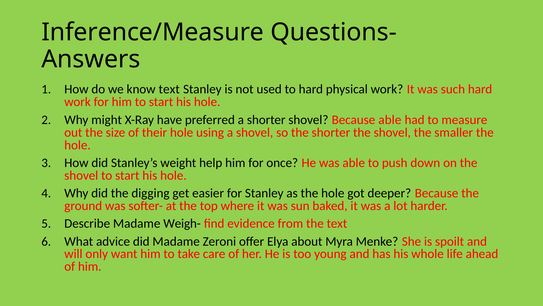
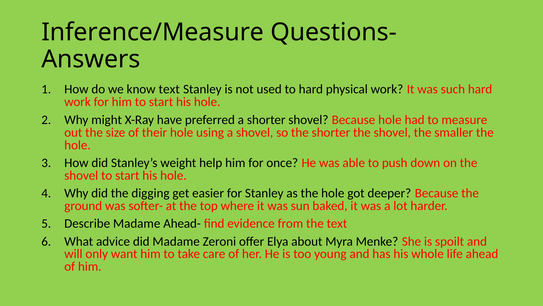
Because able: able -> hole
Weigh-: Weigh- -> Ahead-
